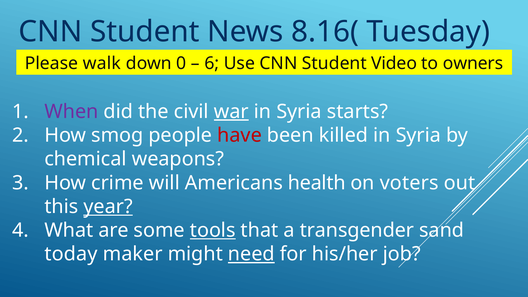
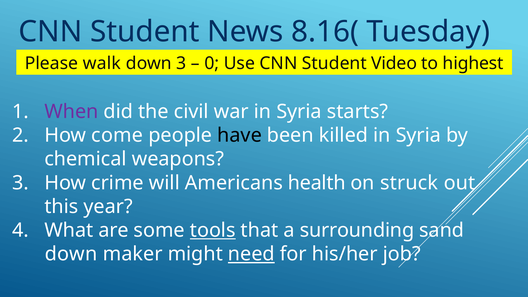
down 0: 0 -> 3
6: 6 -> 0
owners: owners -> highest
war underline: present -> none
smog: smog -> come
have colour: red -> black
voters: voters -> struck
year underline: present -> none
transgender: transgender -> surrounding
today at (71, 254): today -> down
